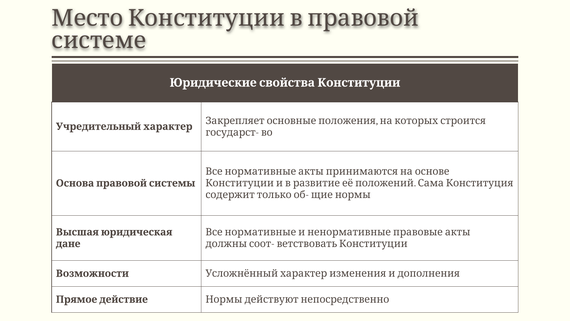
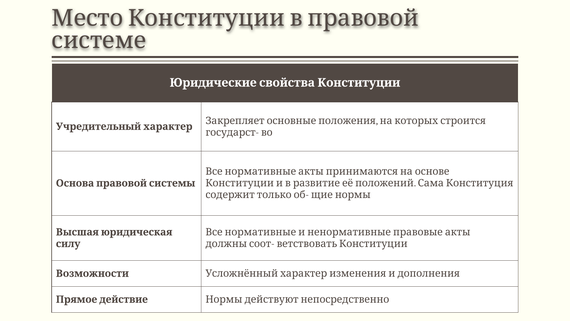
дане: дане -> силу
